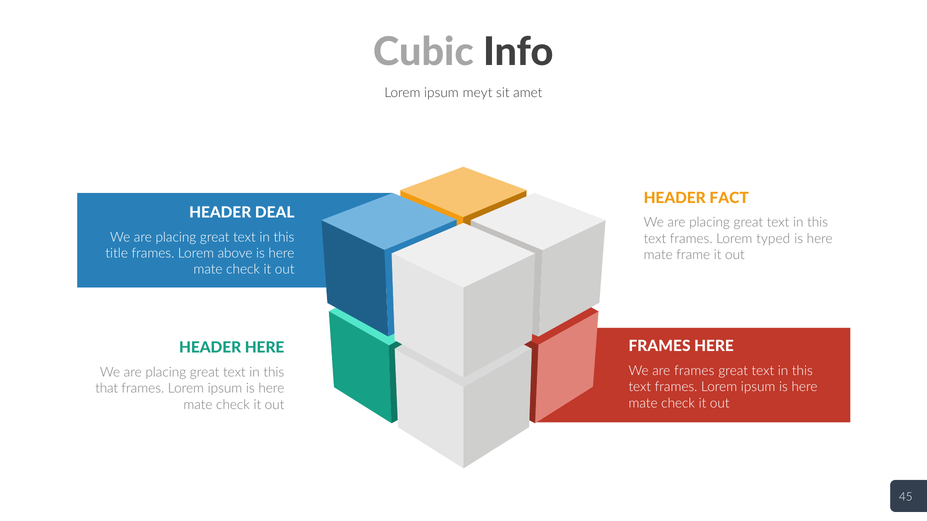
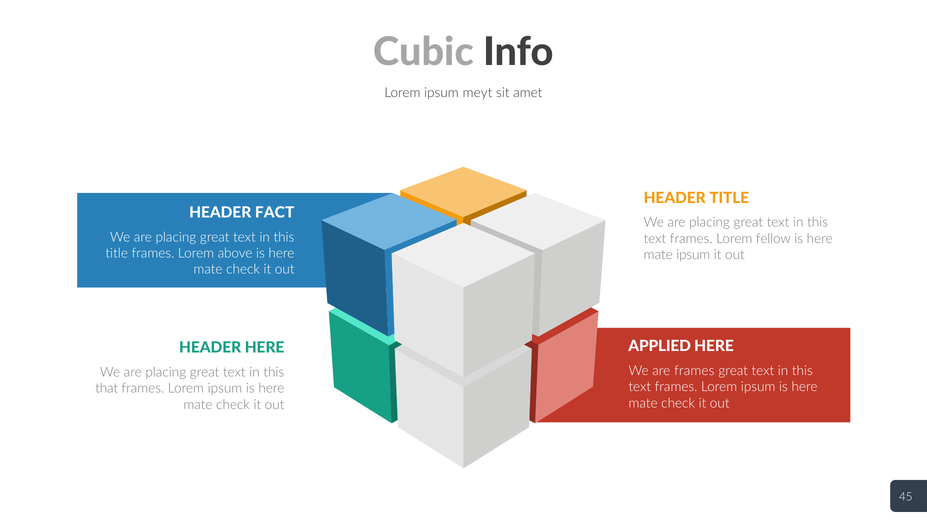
HEADER FACT: FACT -> TITLE
DEAL: DEAL -> FACT
typed: typed -> fellow
mate frame: frame -> ipsum
FRAMES at (660, 347): FRAMES -> APPLIED
